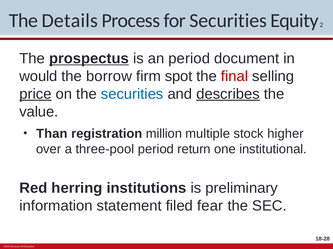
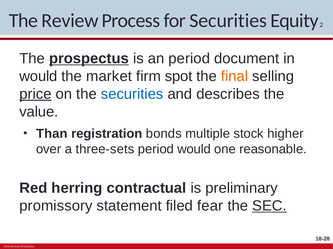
Details: Details -> Review
borrow: borrow -> market
final colour: red -> orange
describes underline: present -> none
million: million -> bonds
three-pool: three-pool -> three-sets
period return: return -> would
institutional: institutional -> reasonable
institutions: institutions -> contractual
information: information -> promissory
SEC underline: none -> present
